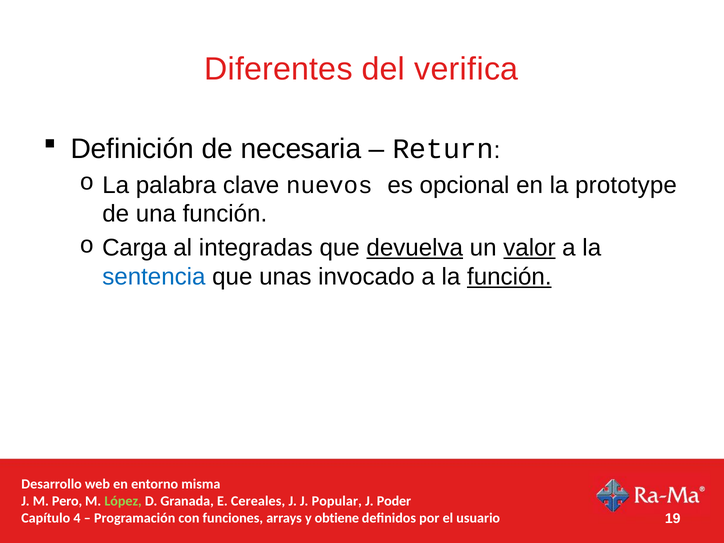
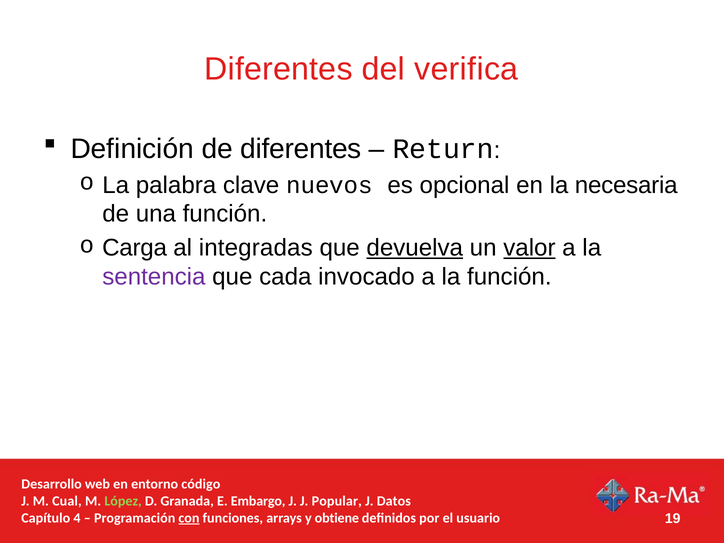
de necesaria: necesaria -> diferentes
prototype: prototype -> necesaria
sentencia colour: blue -> purple
unas: unas -> cada
función at (509, 277) underline: present -> none
misma: misma -> código
Pero: Pero -> Cual
Cereales: Cereales -> Embargo
Poder: Poder -> Datos
con underline: none -> present
